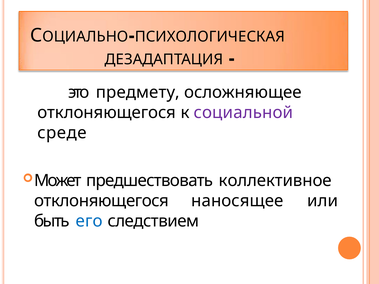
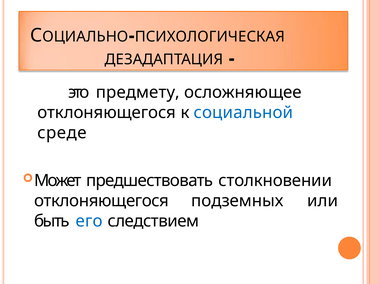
социальной colour: purple -> blue
коллективное: коллективное -> столкновении
наносящее: наносящее -> подземных
